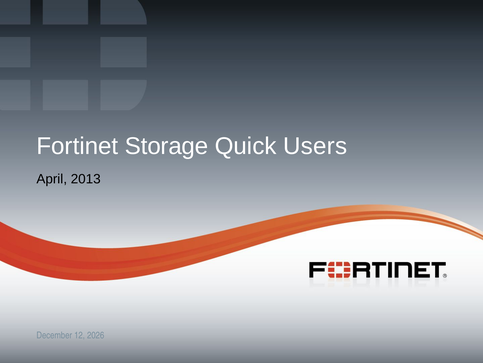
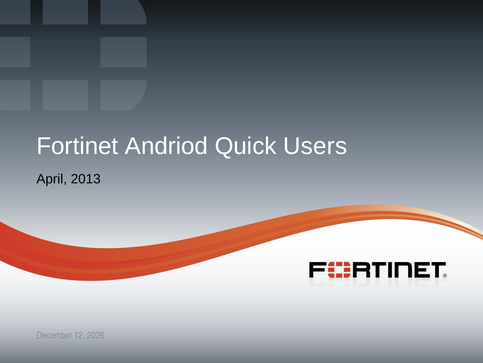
Storage: Storage -> Andriod
